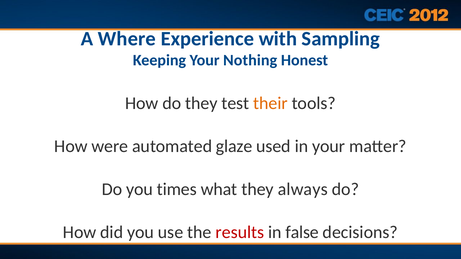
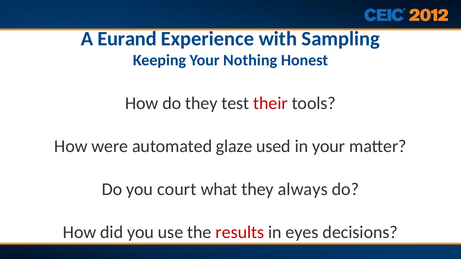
Where: Where -> Eurand
their colour: orange -> red
times: times -> court
false: false -> eyes
